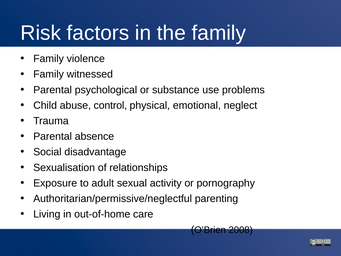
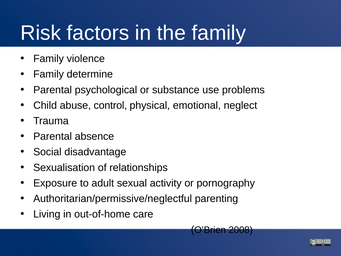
witnessed: witnessed -> determine
